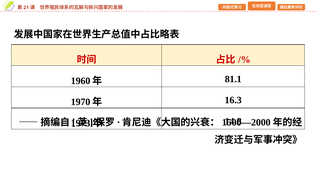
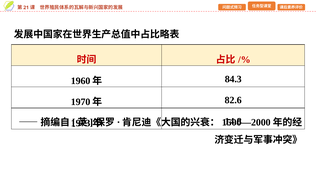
81.1: 81.1 -> 84.3
16.3: 16.3 -> 82.6
